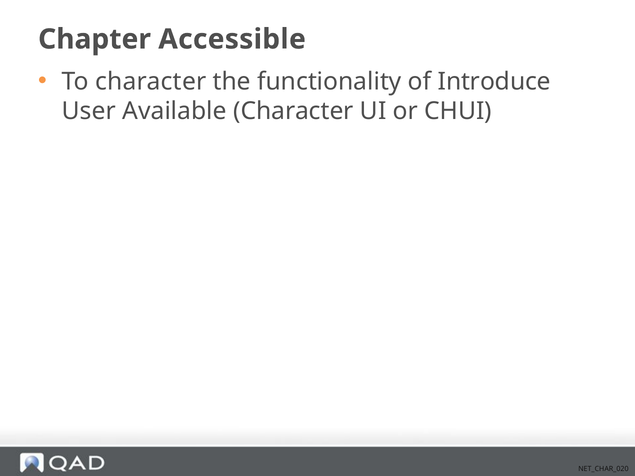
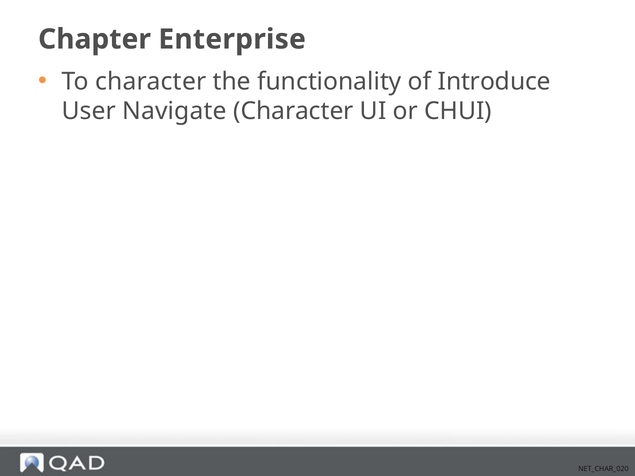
Accessible: Accessible -> Enterprise
Available: Available -> Navigate
